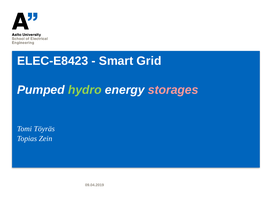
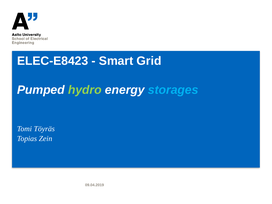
storages colour: pink -> light blue
